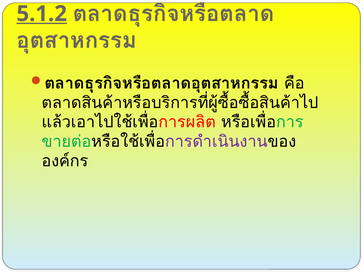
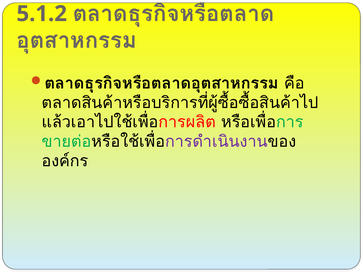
5.1.2 underline: present -> none
